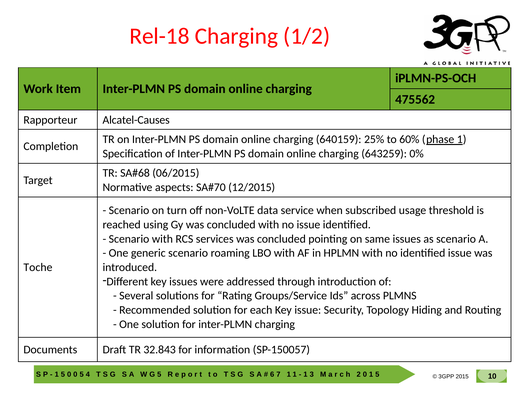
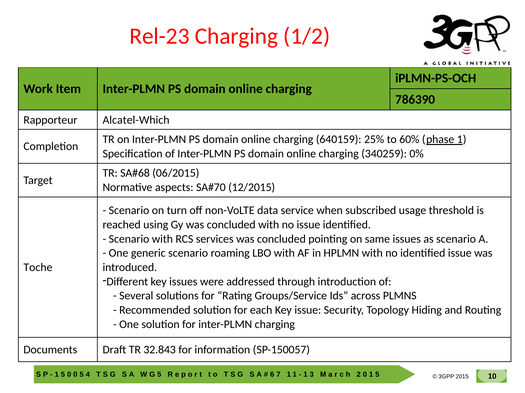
Rel-18: Rel-18 -> Rel-23
475562: 475562 -> 786390
Alcatel-Causes: Alcatel-Causes -> Alcatel-Which
643259: 643259 -> 340259
